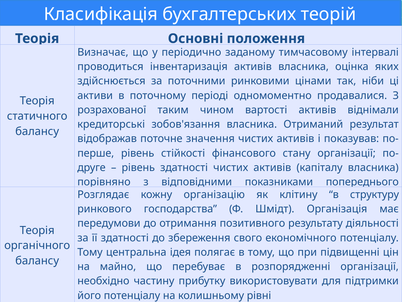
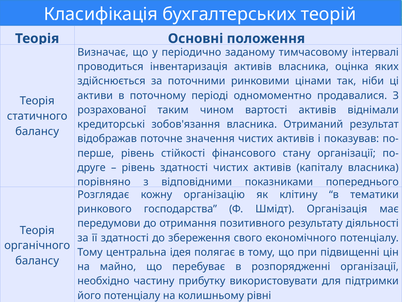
структуру: структуру -> тематики
